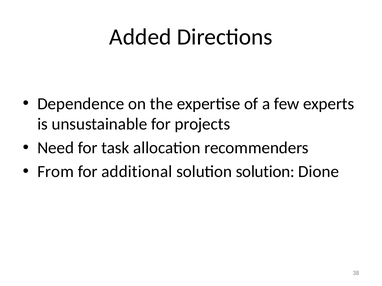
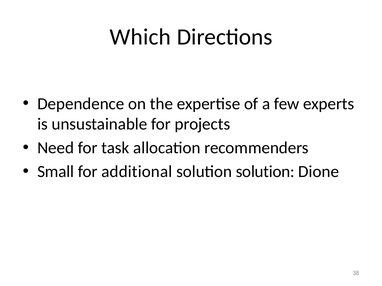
Added: Added -> Which
From: From -> Small
